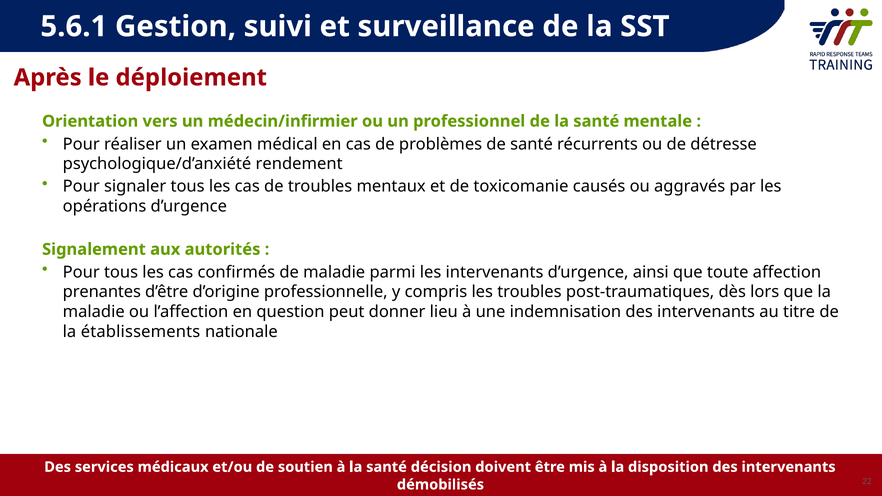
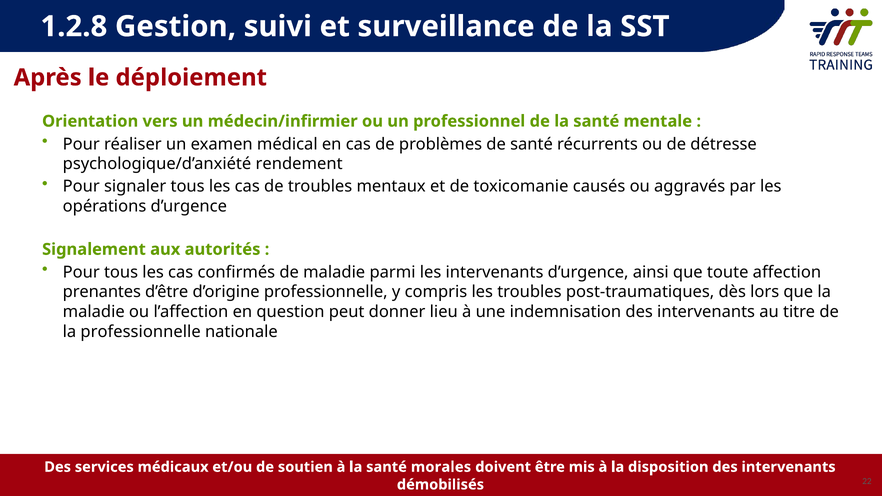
5.6.1: 5.6.1 -> 1.2.8
la établissements: établissements -> professionnelle
décision: décision -> morales
